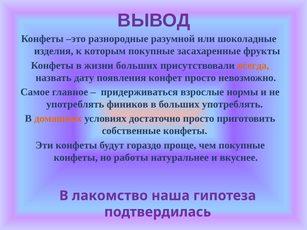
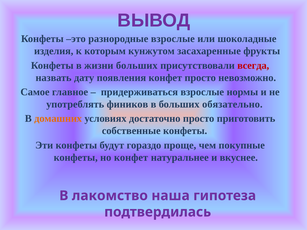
разнородные разумной: разумной -> взрослые
которым покупные: покупные -> кунжутом
всегда colour: orange -> red
больших употреблять: употреблять -> обязательно
но работы: работы -> конфет
